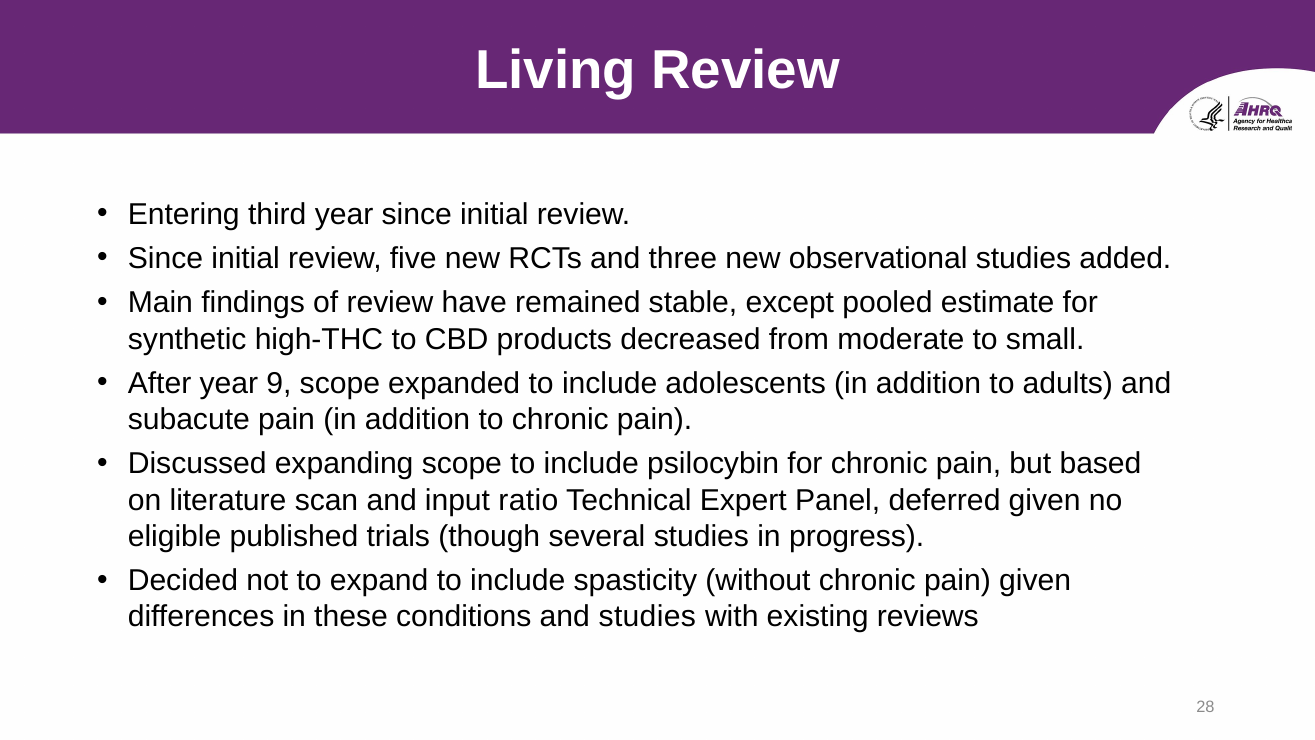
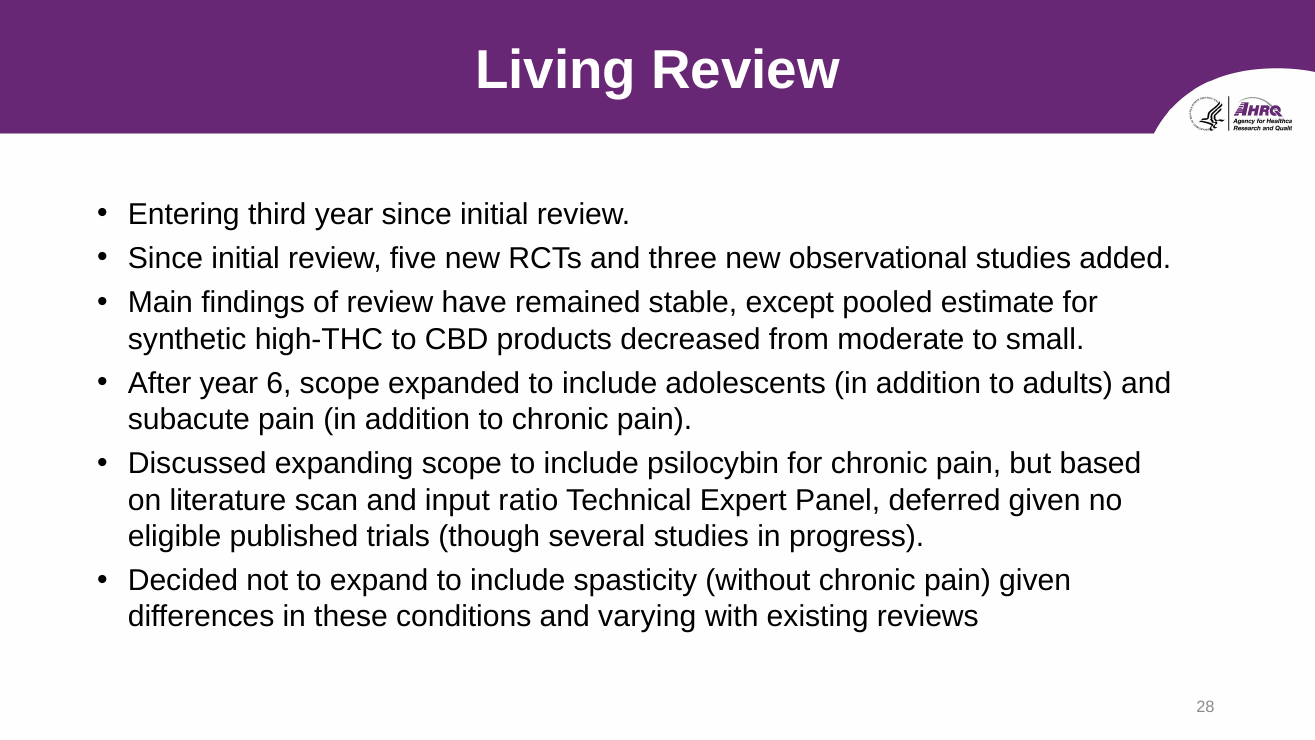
9: 9 -> 6
and studies: studies -> varying
